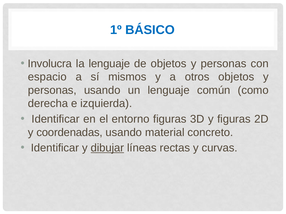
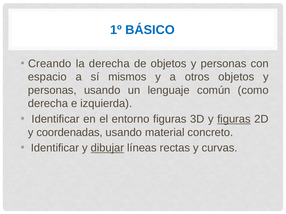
Involucra: Involucra -> Creando
la lenguaje: lenguaje -> derecha
figuras at (234, 119) underline: none -> present
